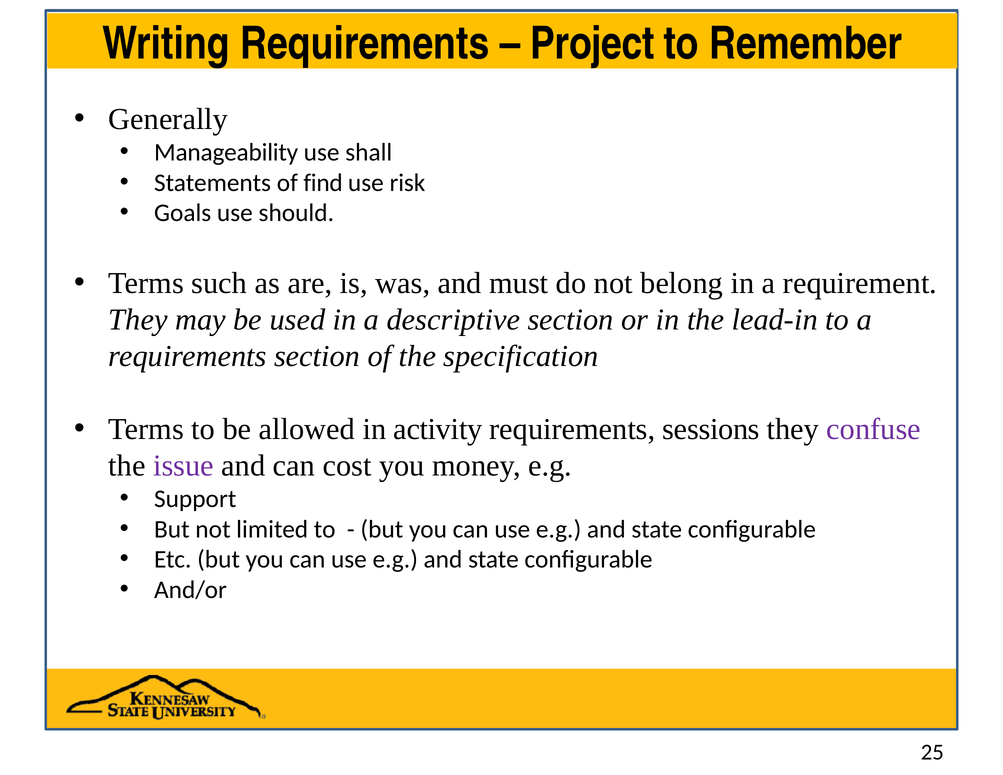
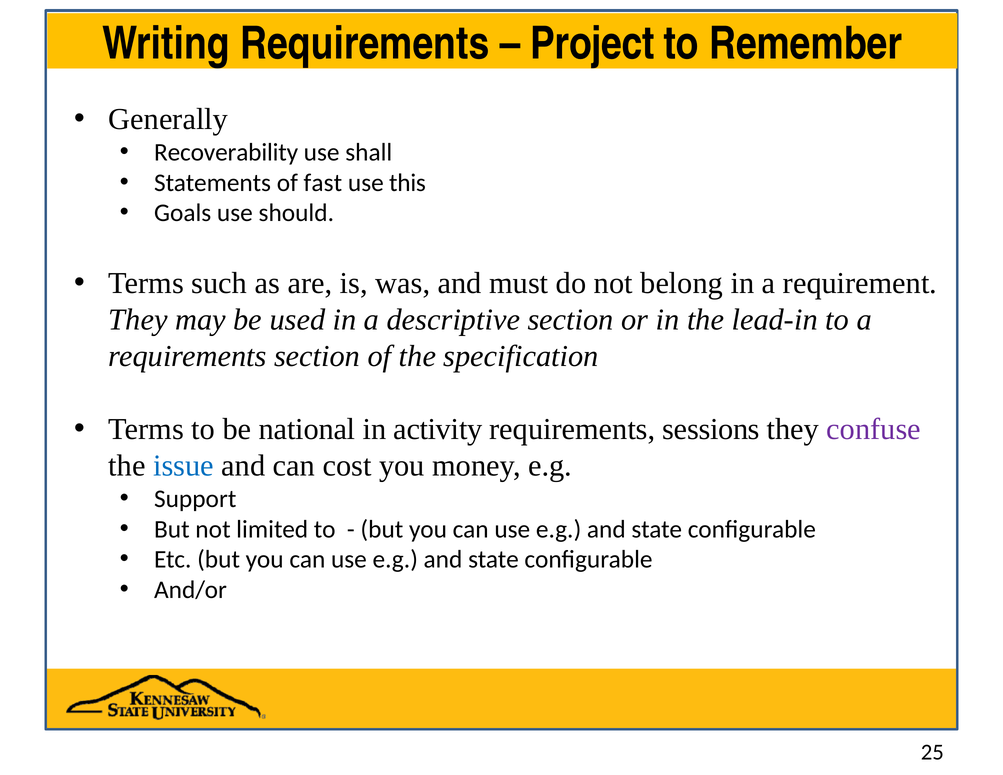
Manageability: Manageability -> Recoverability
find: find -> fast
risk: risk -> this
allowed: allowed -> national
issue colour: purple -> blue
